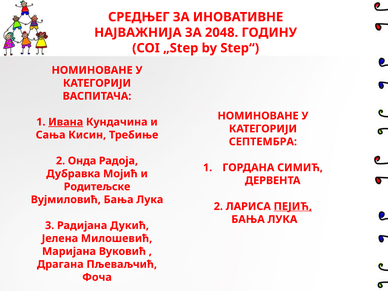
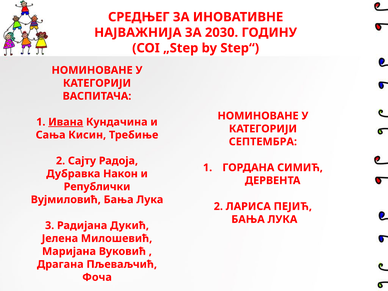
2048: 2048 -> 2030
Онда: Онда -> Сајту
Мојић: Мојић -> Након
Родитељске: Родитељске -> Републички
ПЕЈИЋ underline: present -> none
